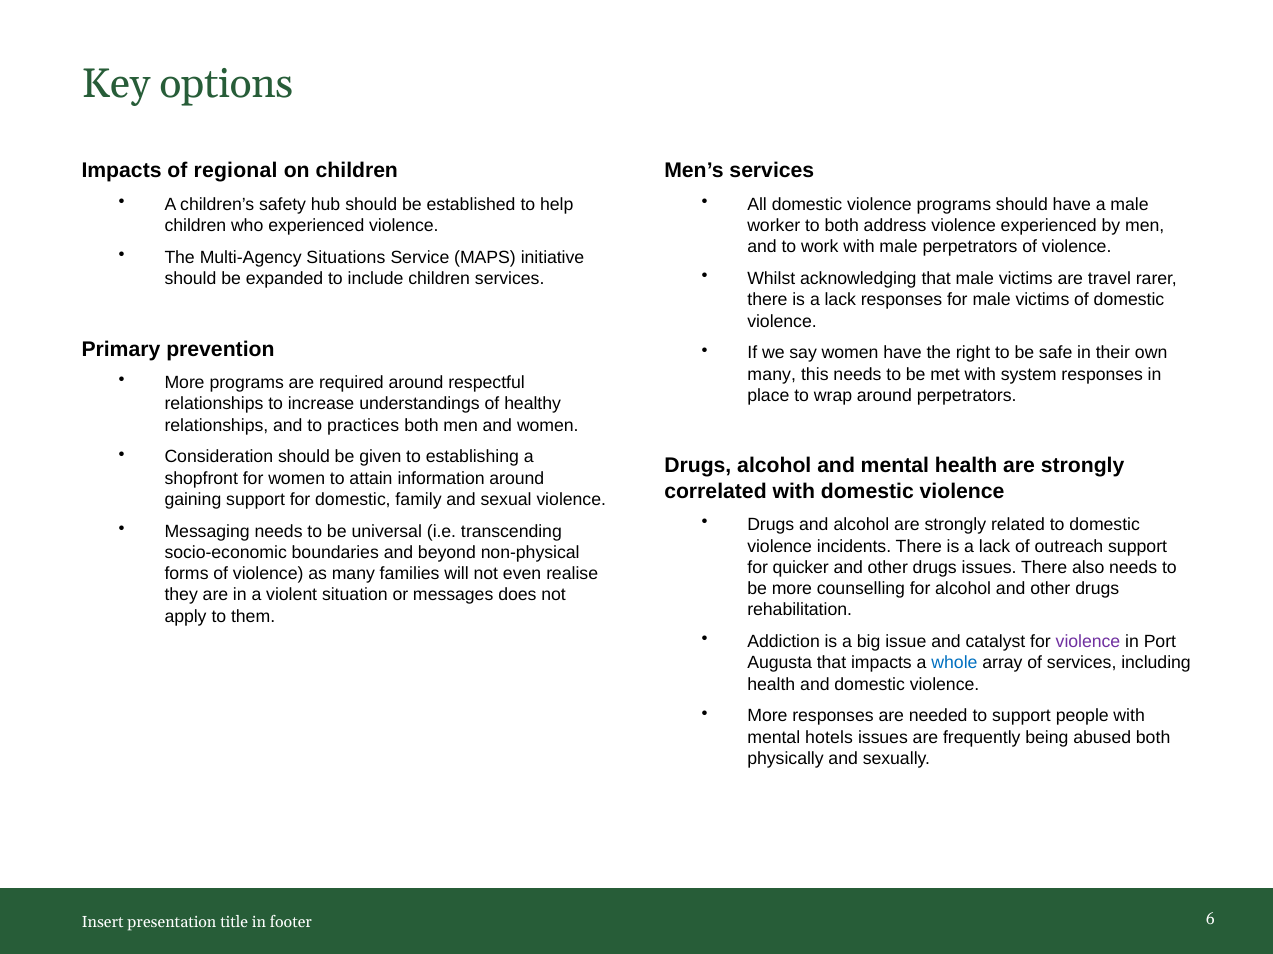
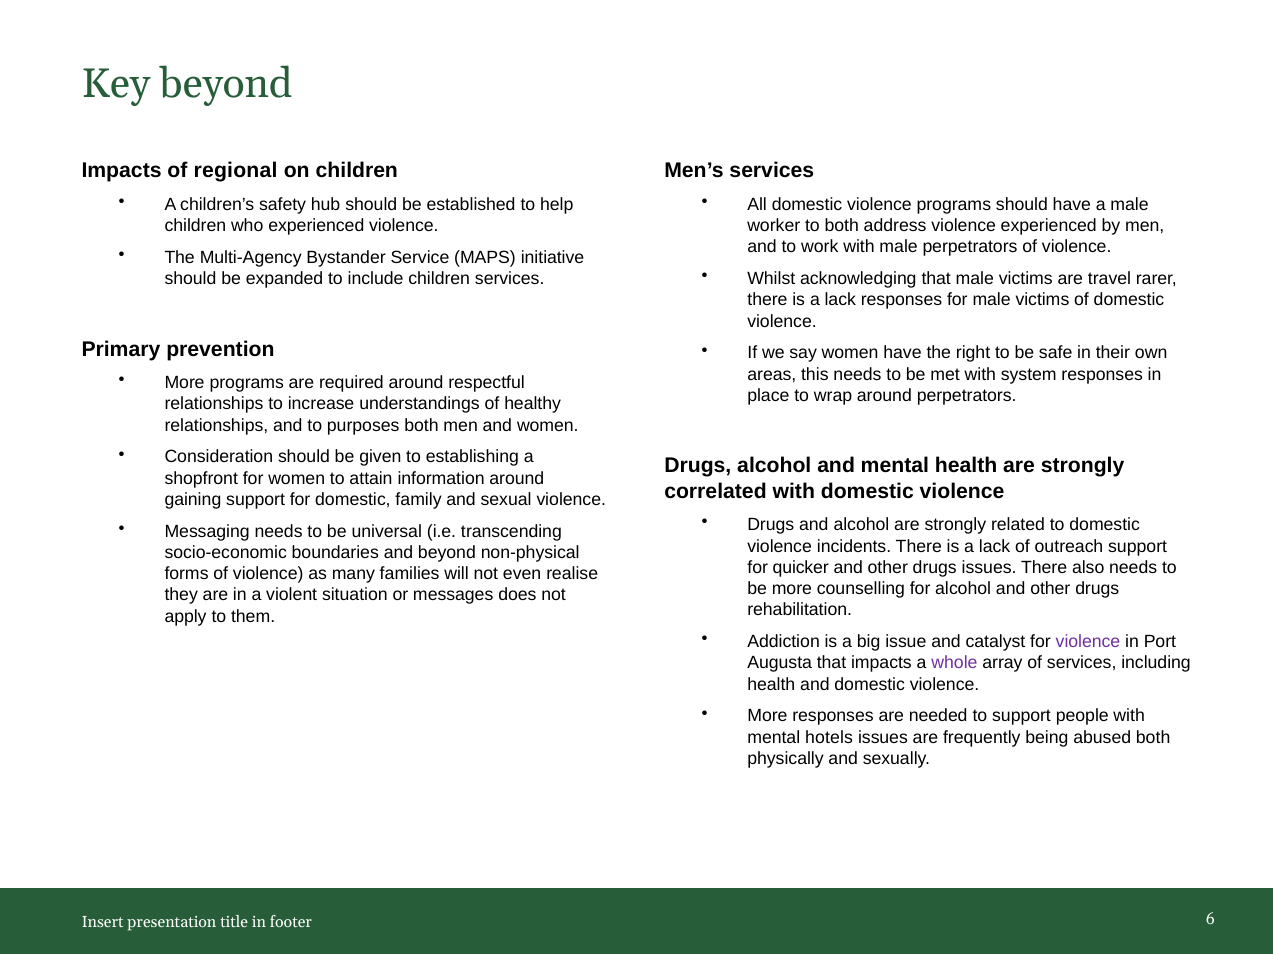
Key options: options -> beyond
Situations: Situations -> Bystander
many at (772, 375): many -> areas
practices: practices -> purposes
whole colour: blue -> purple
